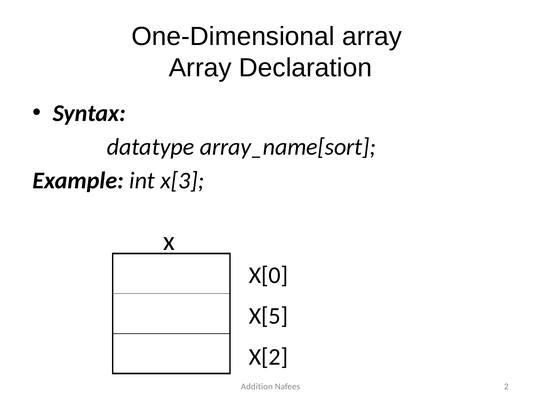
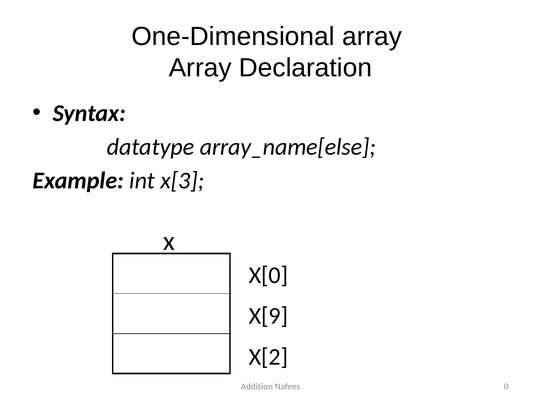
array_name[sort: array_name[sort -> array_name[else
X[5: X[5 -> X[9
2: 2 -> 0
